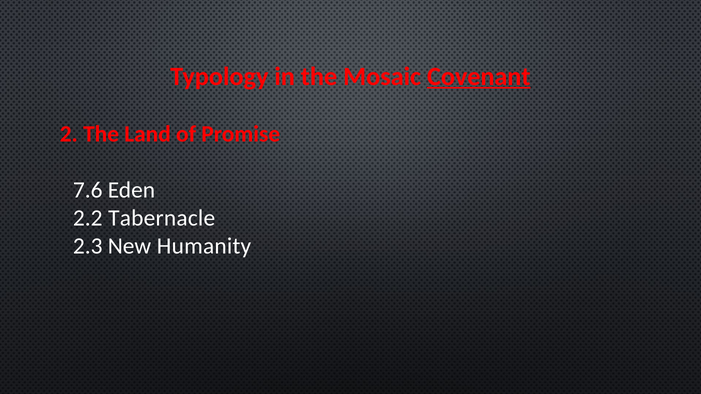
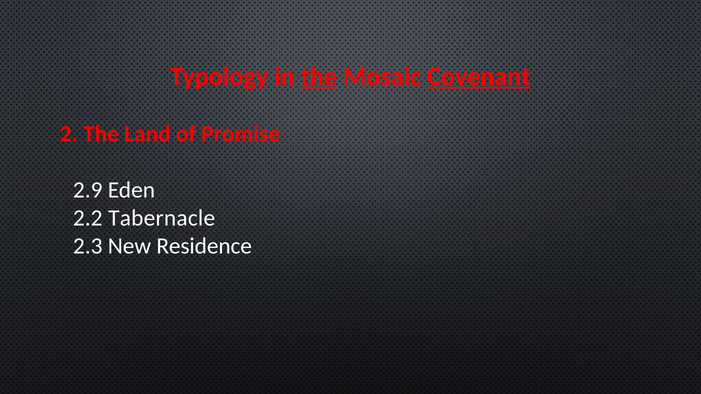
the at (319, 77) underline: none -> present
7.6: 7.6 -> 2.9
Humanity: Humanity -> Residence
